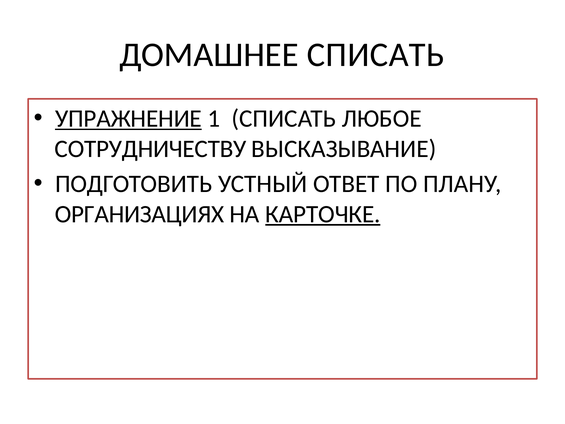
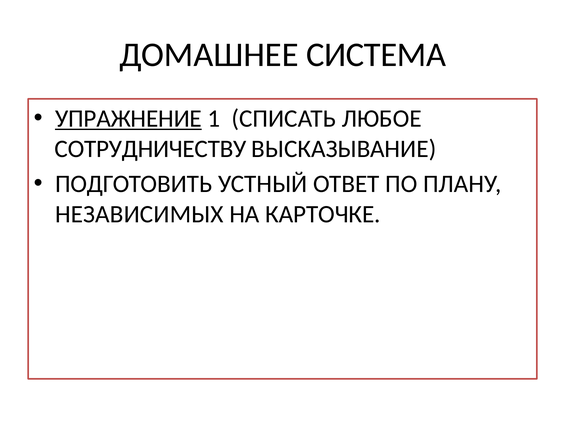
ДОМАШНЕЕ СПИСАТЬ: СПИСАТЬ -> СИСТЕМА
ОРГАНИЗАЦИЯХ: ОРГАНИЗАЦИЯХ -> НЕЗАВИСИМЫХ
КАРТОЧКЕ underline: present -> none
